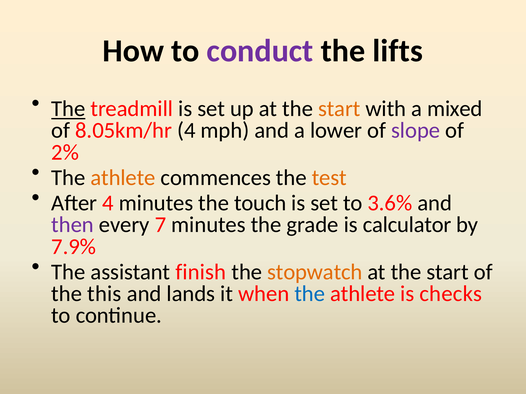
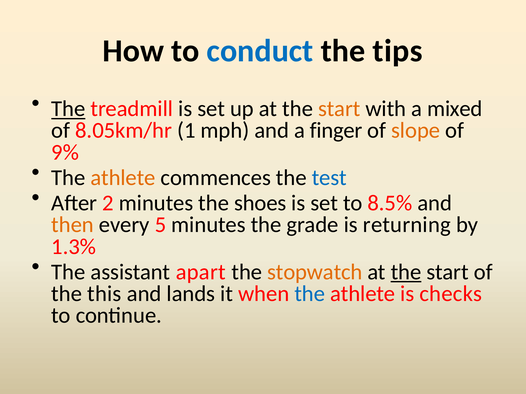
conduct colour: purple -> blue
lifts: lifts -> tips
8.05km/hr 4: 4 -> 1
lower: lower -> finger
slope colour: purple -> orange
2%: 2% -> 9%
test colour: orange -> blue
After 4: 4 -> 2
touch: touch -> shoes
3.6%: 3.6% -> 8.5%
then colour: purple -> orange
7: 7 -> 5
calculator: calculator -> returning
7.9%: 7.9% -> 1.3%
finish: finish -> apart
the at (406, 272) underline: none -> present
